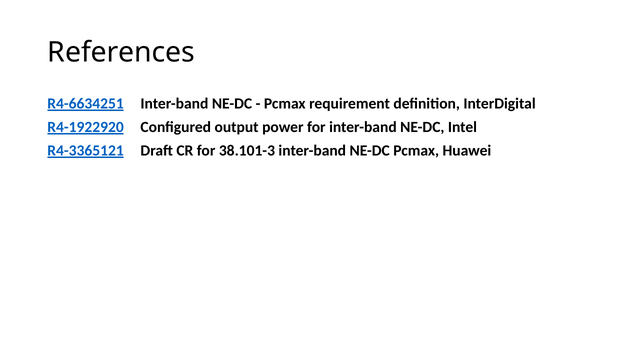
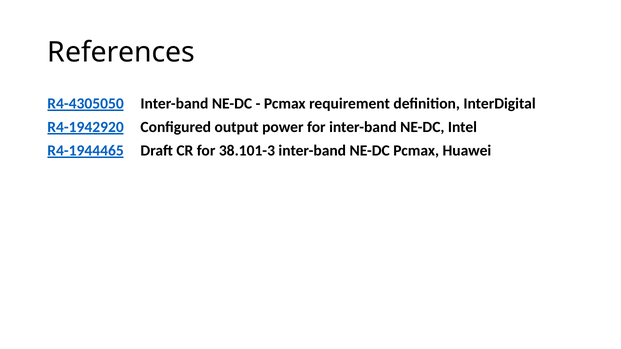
R4-6634251: R4-6634251 -> R4-4305050
R4-1922920: R4-1922920 -> R4-1942920
R4-3365121: R4-3365121 -> R4-1944465
